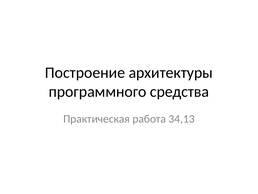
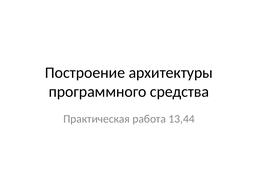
34,13: 34,13 -> 13,44
